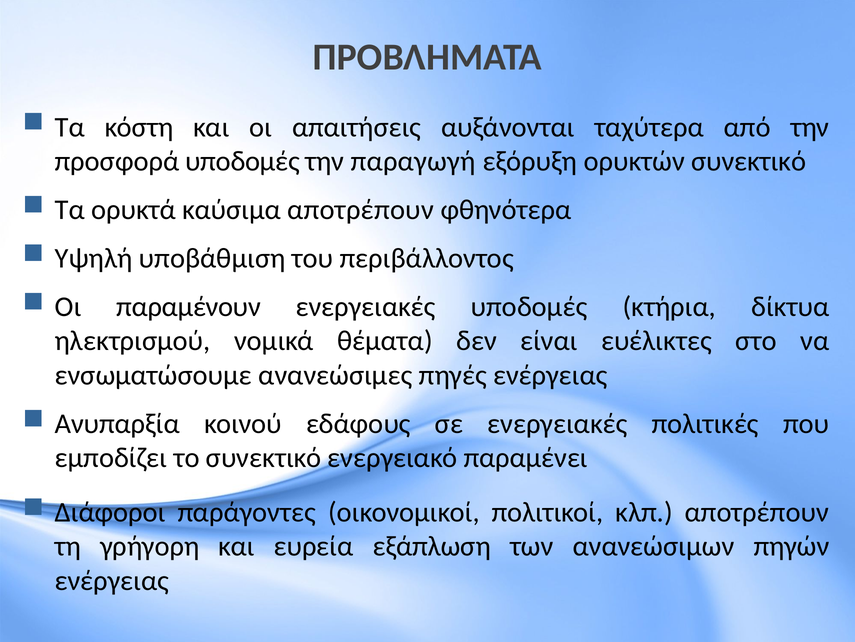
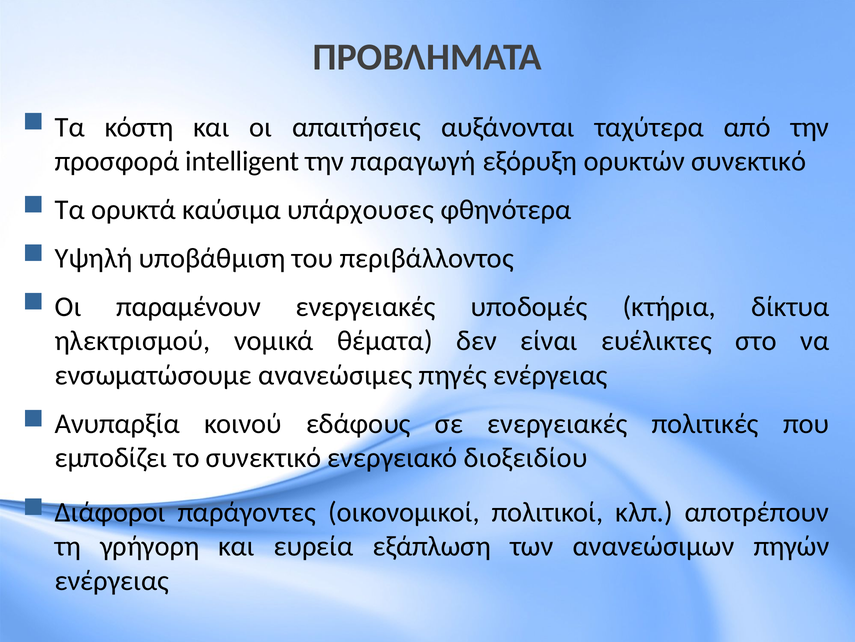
προσφορά υποδομές: υποδομές -> intelligent
καύσιμα αποτρέπουν: αποτρέπουν -> υπάρχουσες
παραμένει: παραμένει -> διοξειδίου
